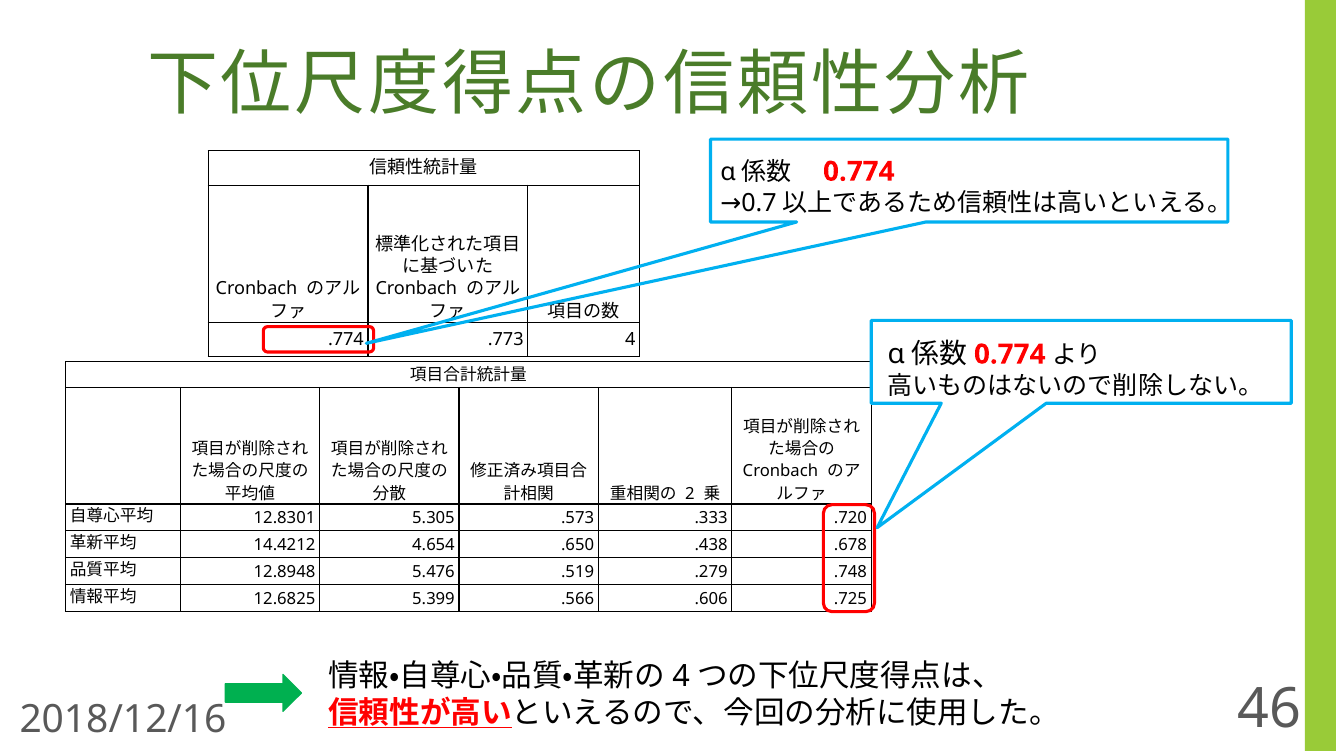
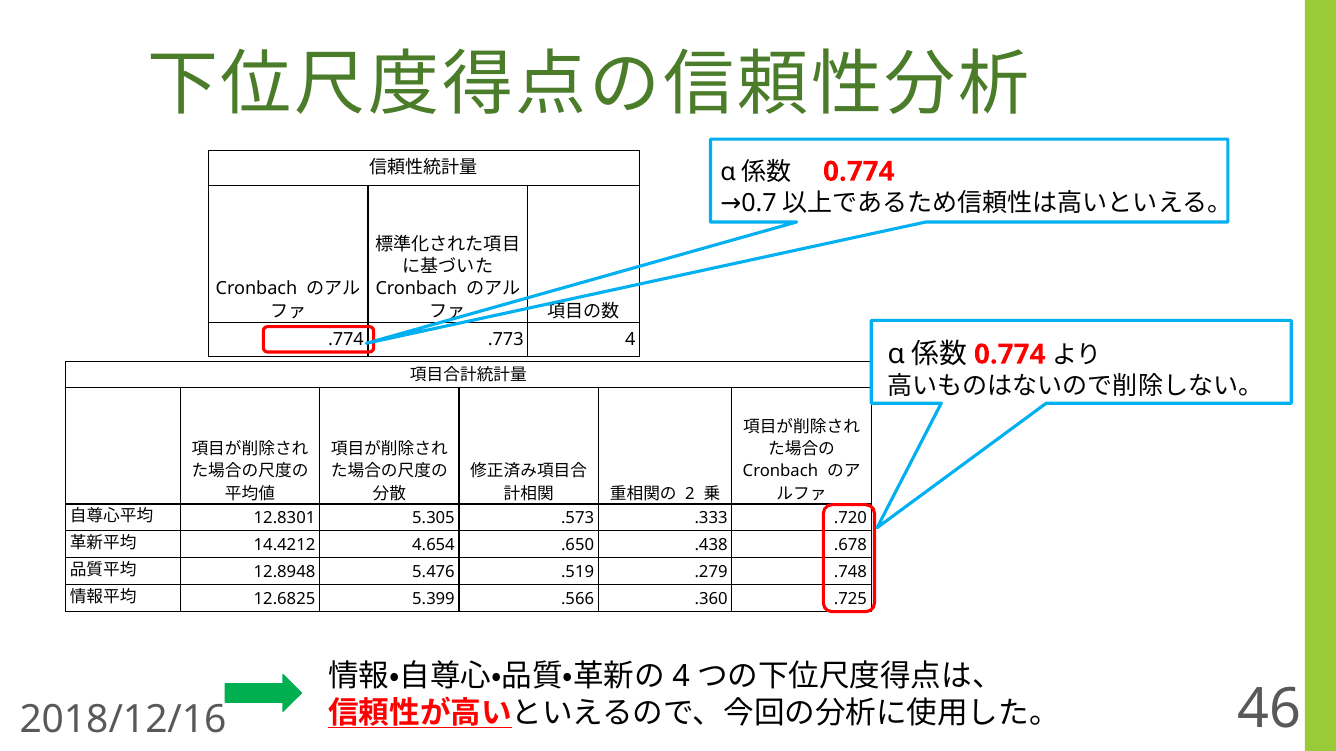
.606: .606 -> .360
